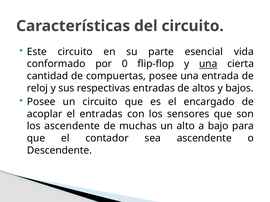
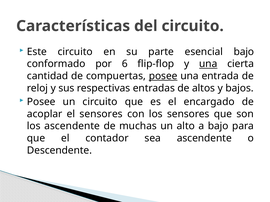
esencial vida: vida -> bajo
0: 0 -> 6
posee at (163, 76) underline: none -> present
el entradas: entradas -> sensores
